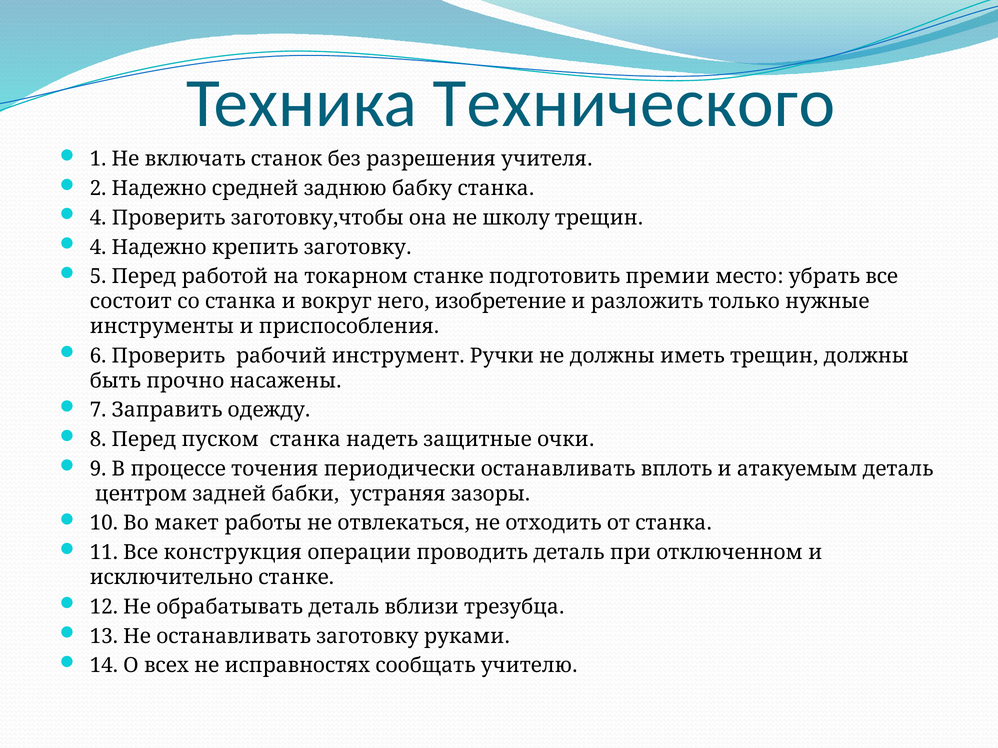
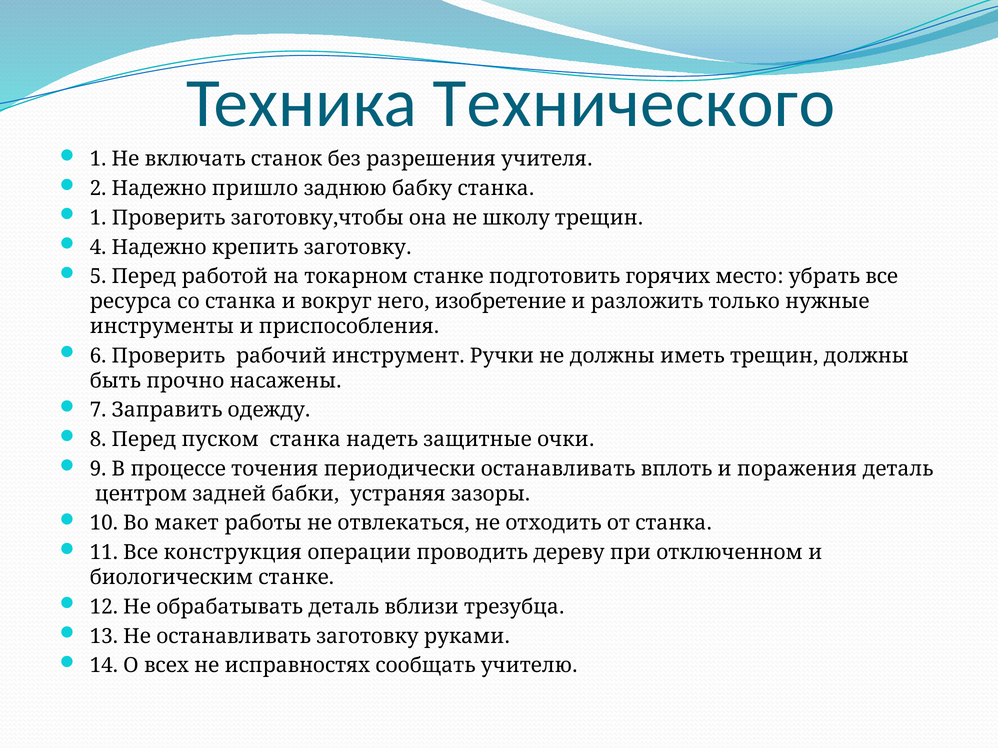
средней: средней -> пришло
4 at (98, 218): 4 -> 1
премии: премии -> горячих
состоит: состоит -> ресурса
атакуемым: атакуемым -> поражения
проводить деталь: деталь -> дереву
исключительно: исключительно -> биологическим
